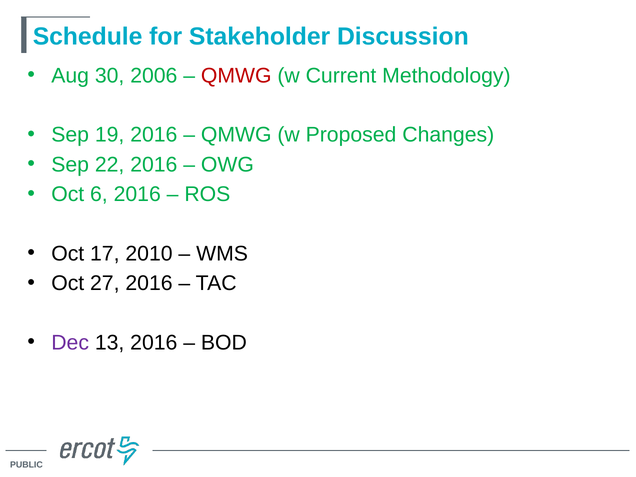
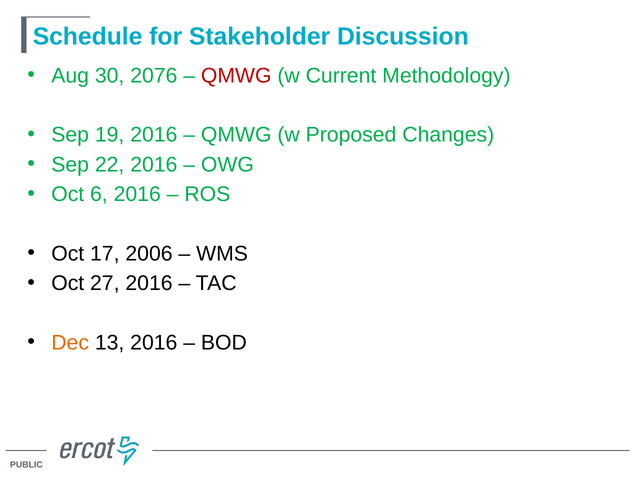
2006: 2006 -> 2076
2010: 2010 -> 2006
Dec colour: purple -> orange
